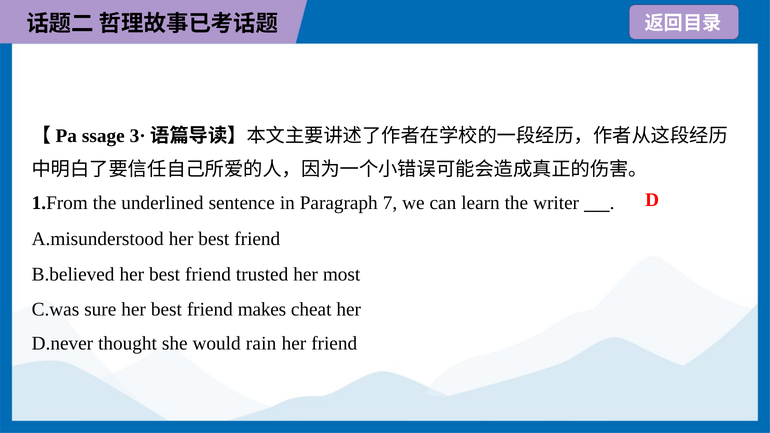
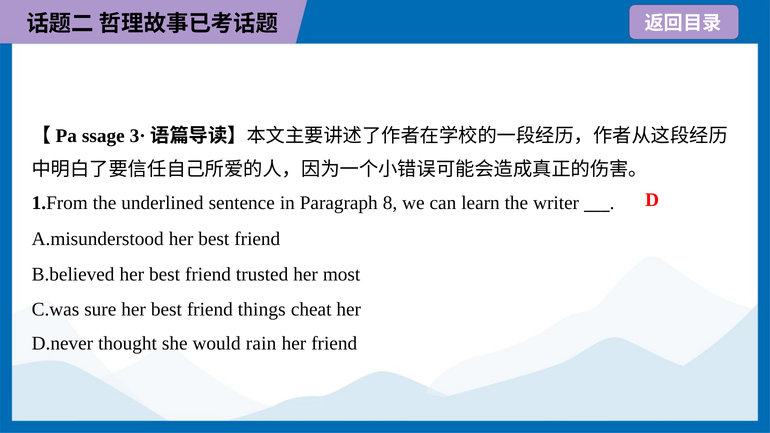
7: 7 -> 8
makes: makes -> things
